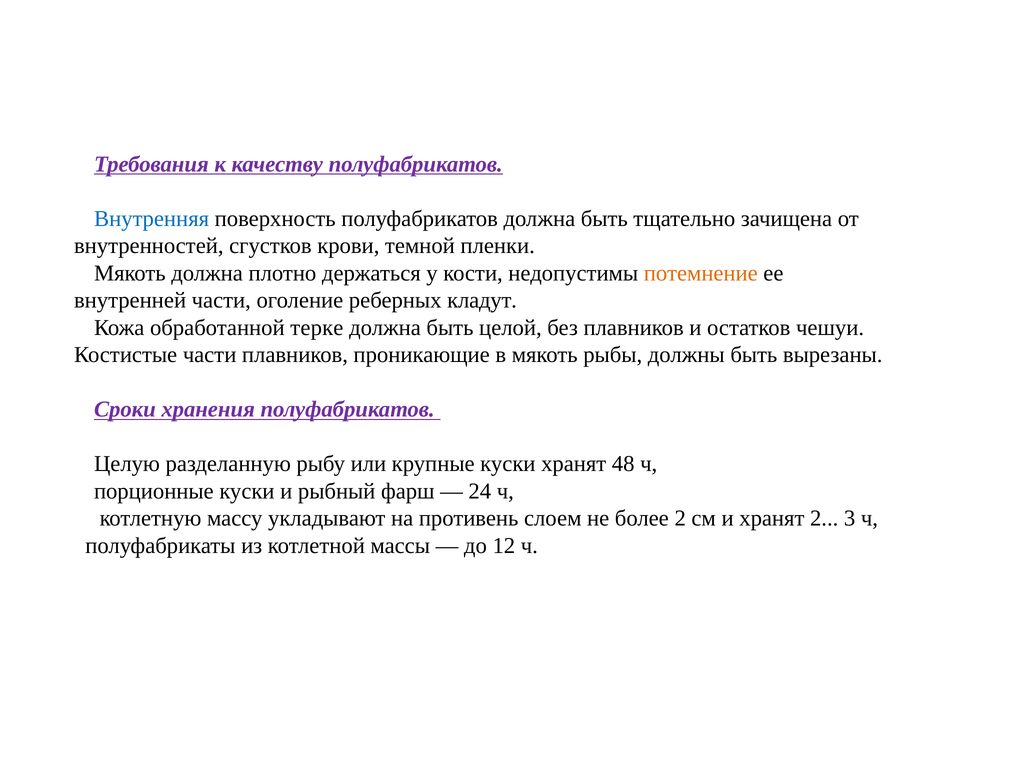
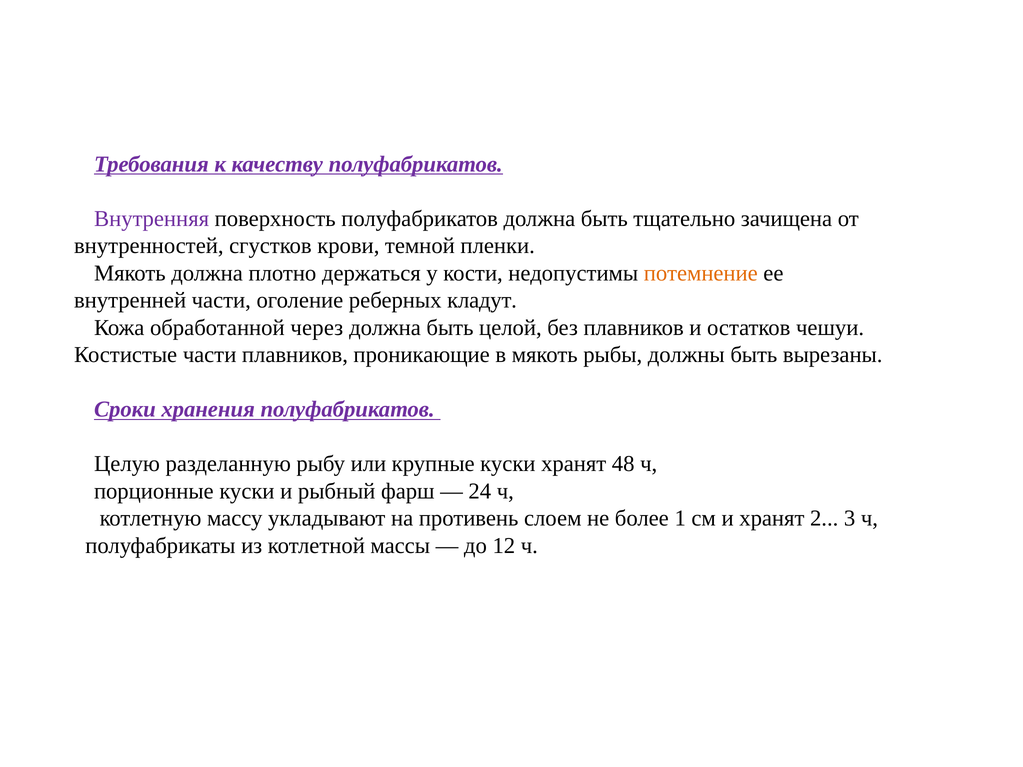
Внутренняя colour: blue -> purple
терке: терке -> через
более 2: 2 -> 1
